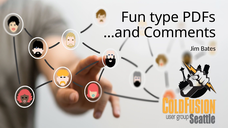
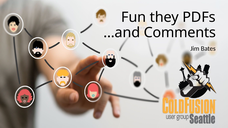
type: type -> they
